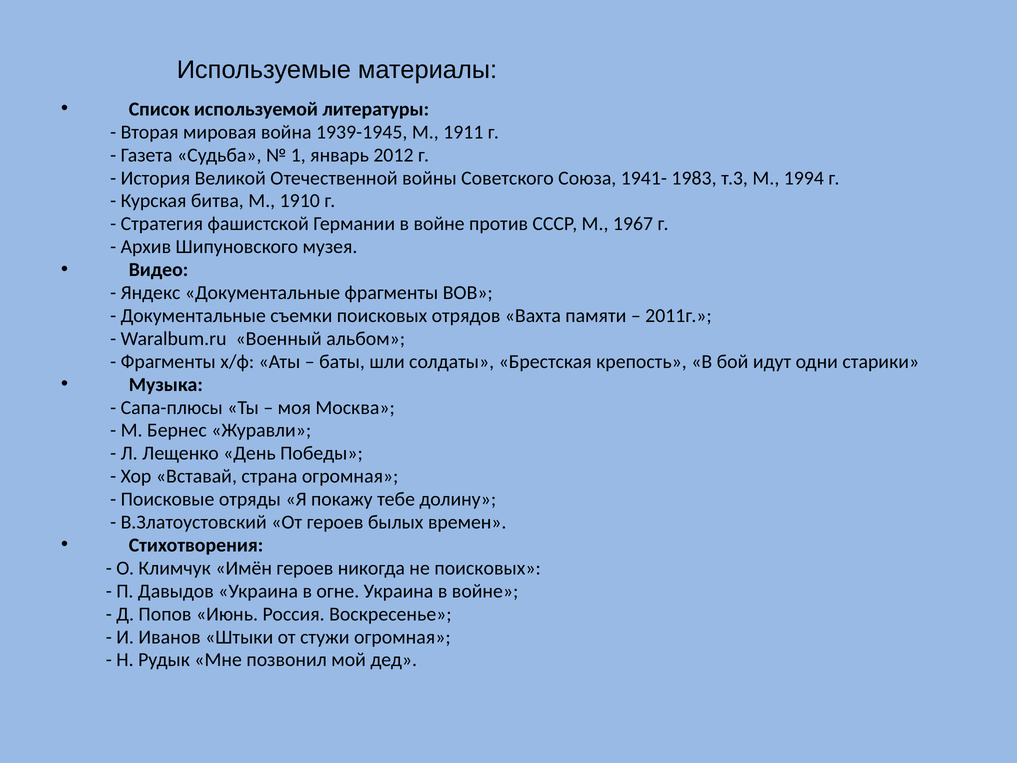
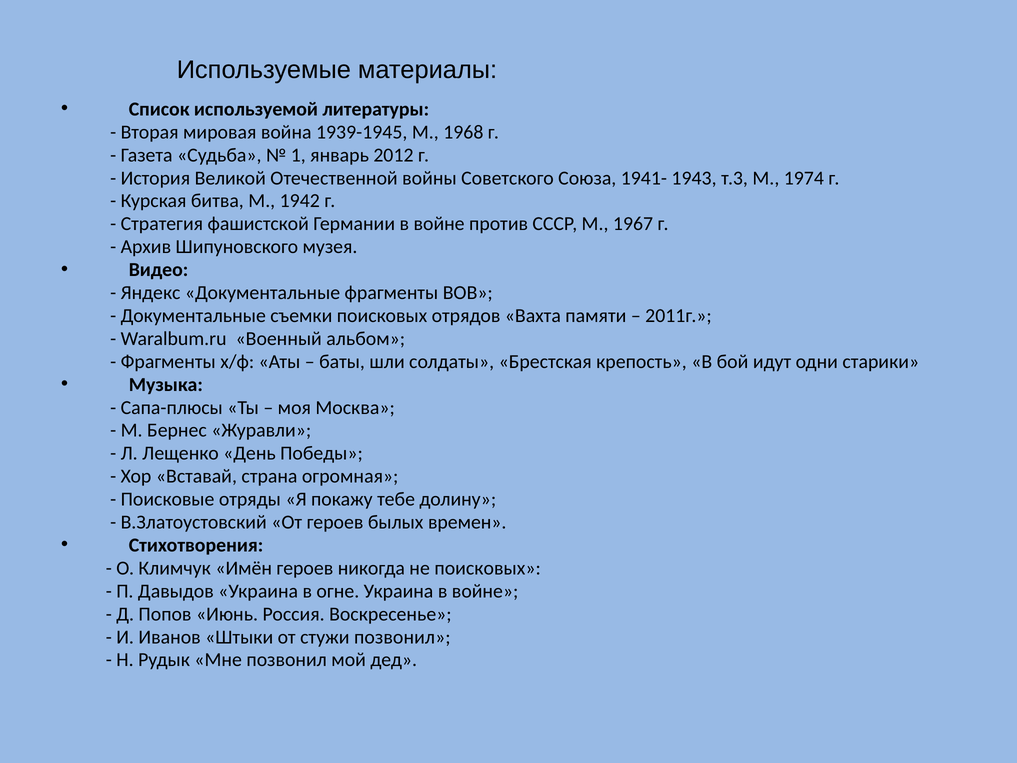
1911: 1911 -> 1968
1983: 1983 -> 1943
1994: 1994 -> 1974
1910: 1910 -> 1942
стужи огромная: огромная -> позвонил
